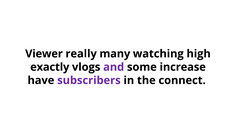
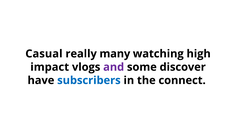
Viewer: Viewer -> Casual
exactly: exactly -> impact
increase: increase -> discover
subscribers colour: purple -> blue
